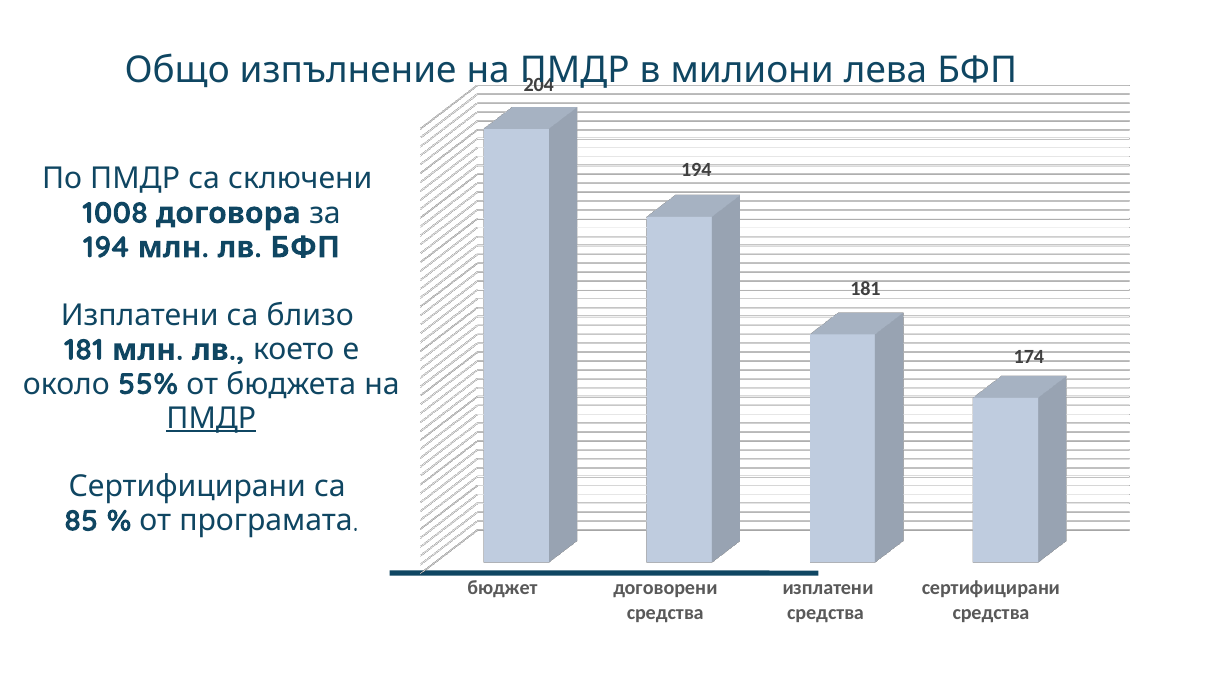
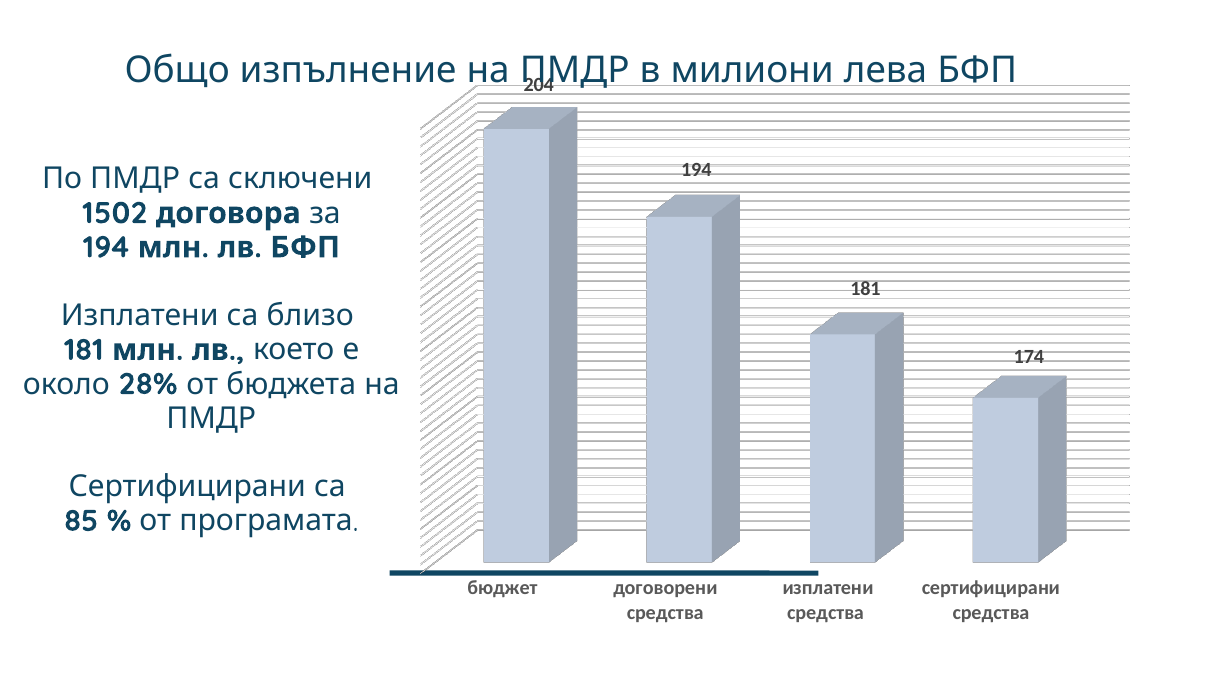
1008: 1008 -> 1502
55%: 55% -> 28%
ПМДР at (211, 419) underline: present -> none
